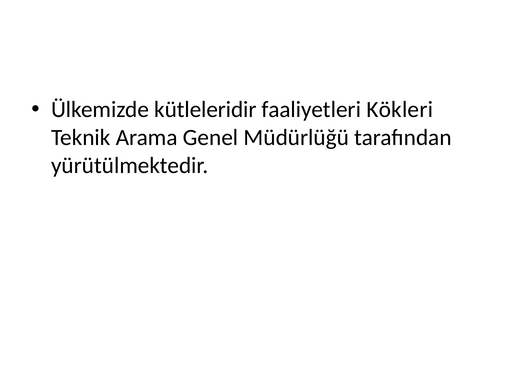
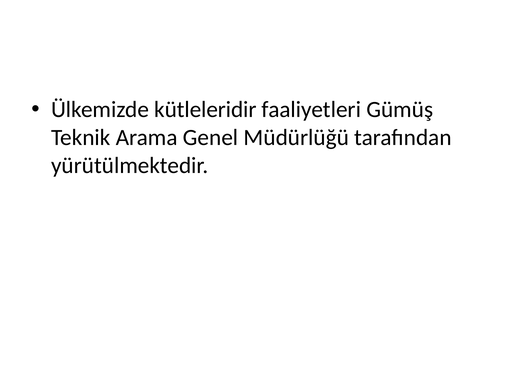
Kökleri: Kökleri -> Gümüş
